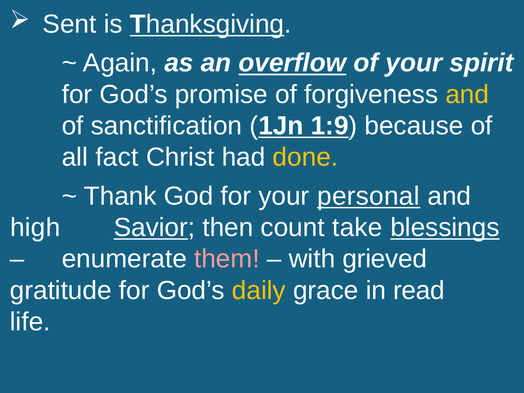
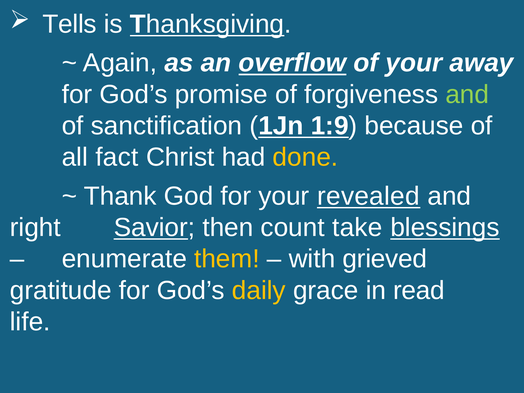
Sent: Sent -> Tells
spirit: spirit -> away
and at (467, 94) colour: yellow -> light green
personal: personal -> revealed
high: high -> right
them colour: pink -> yellow
